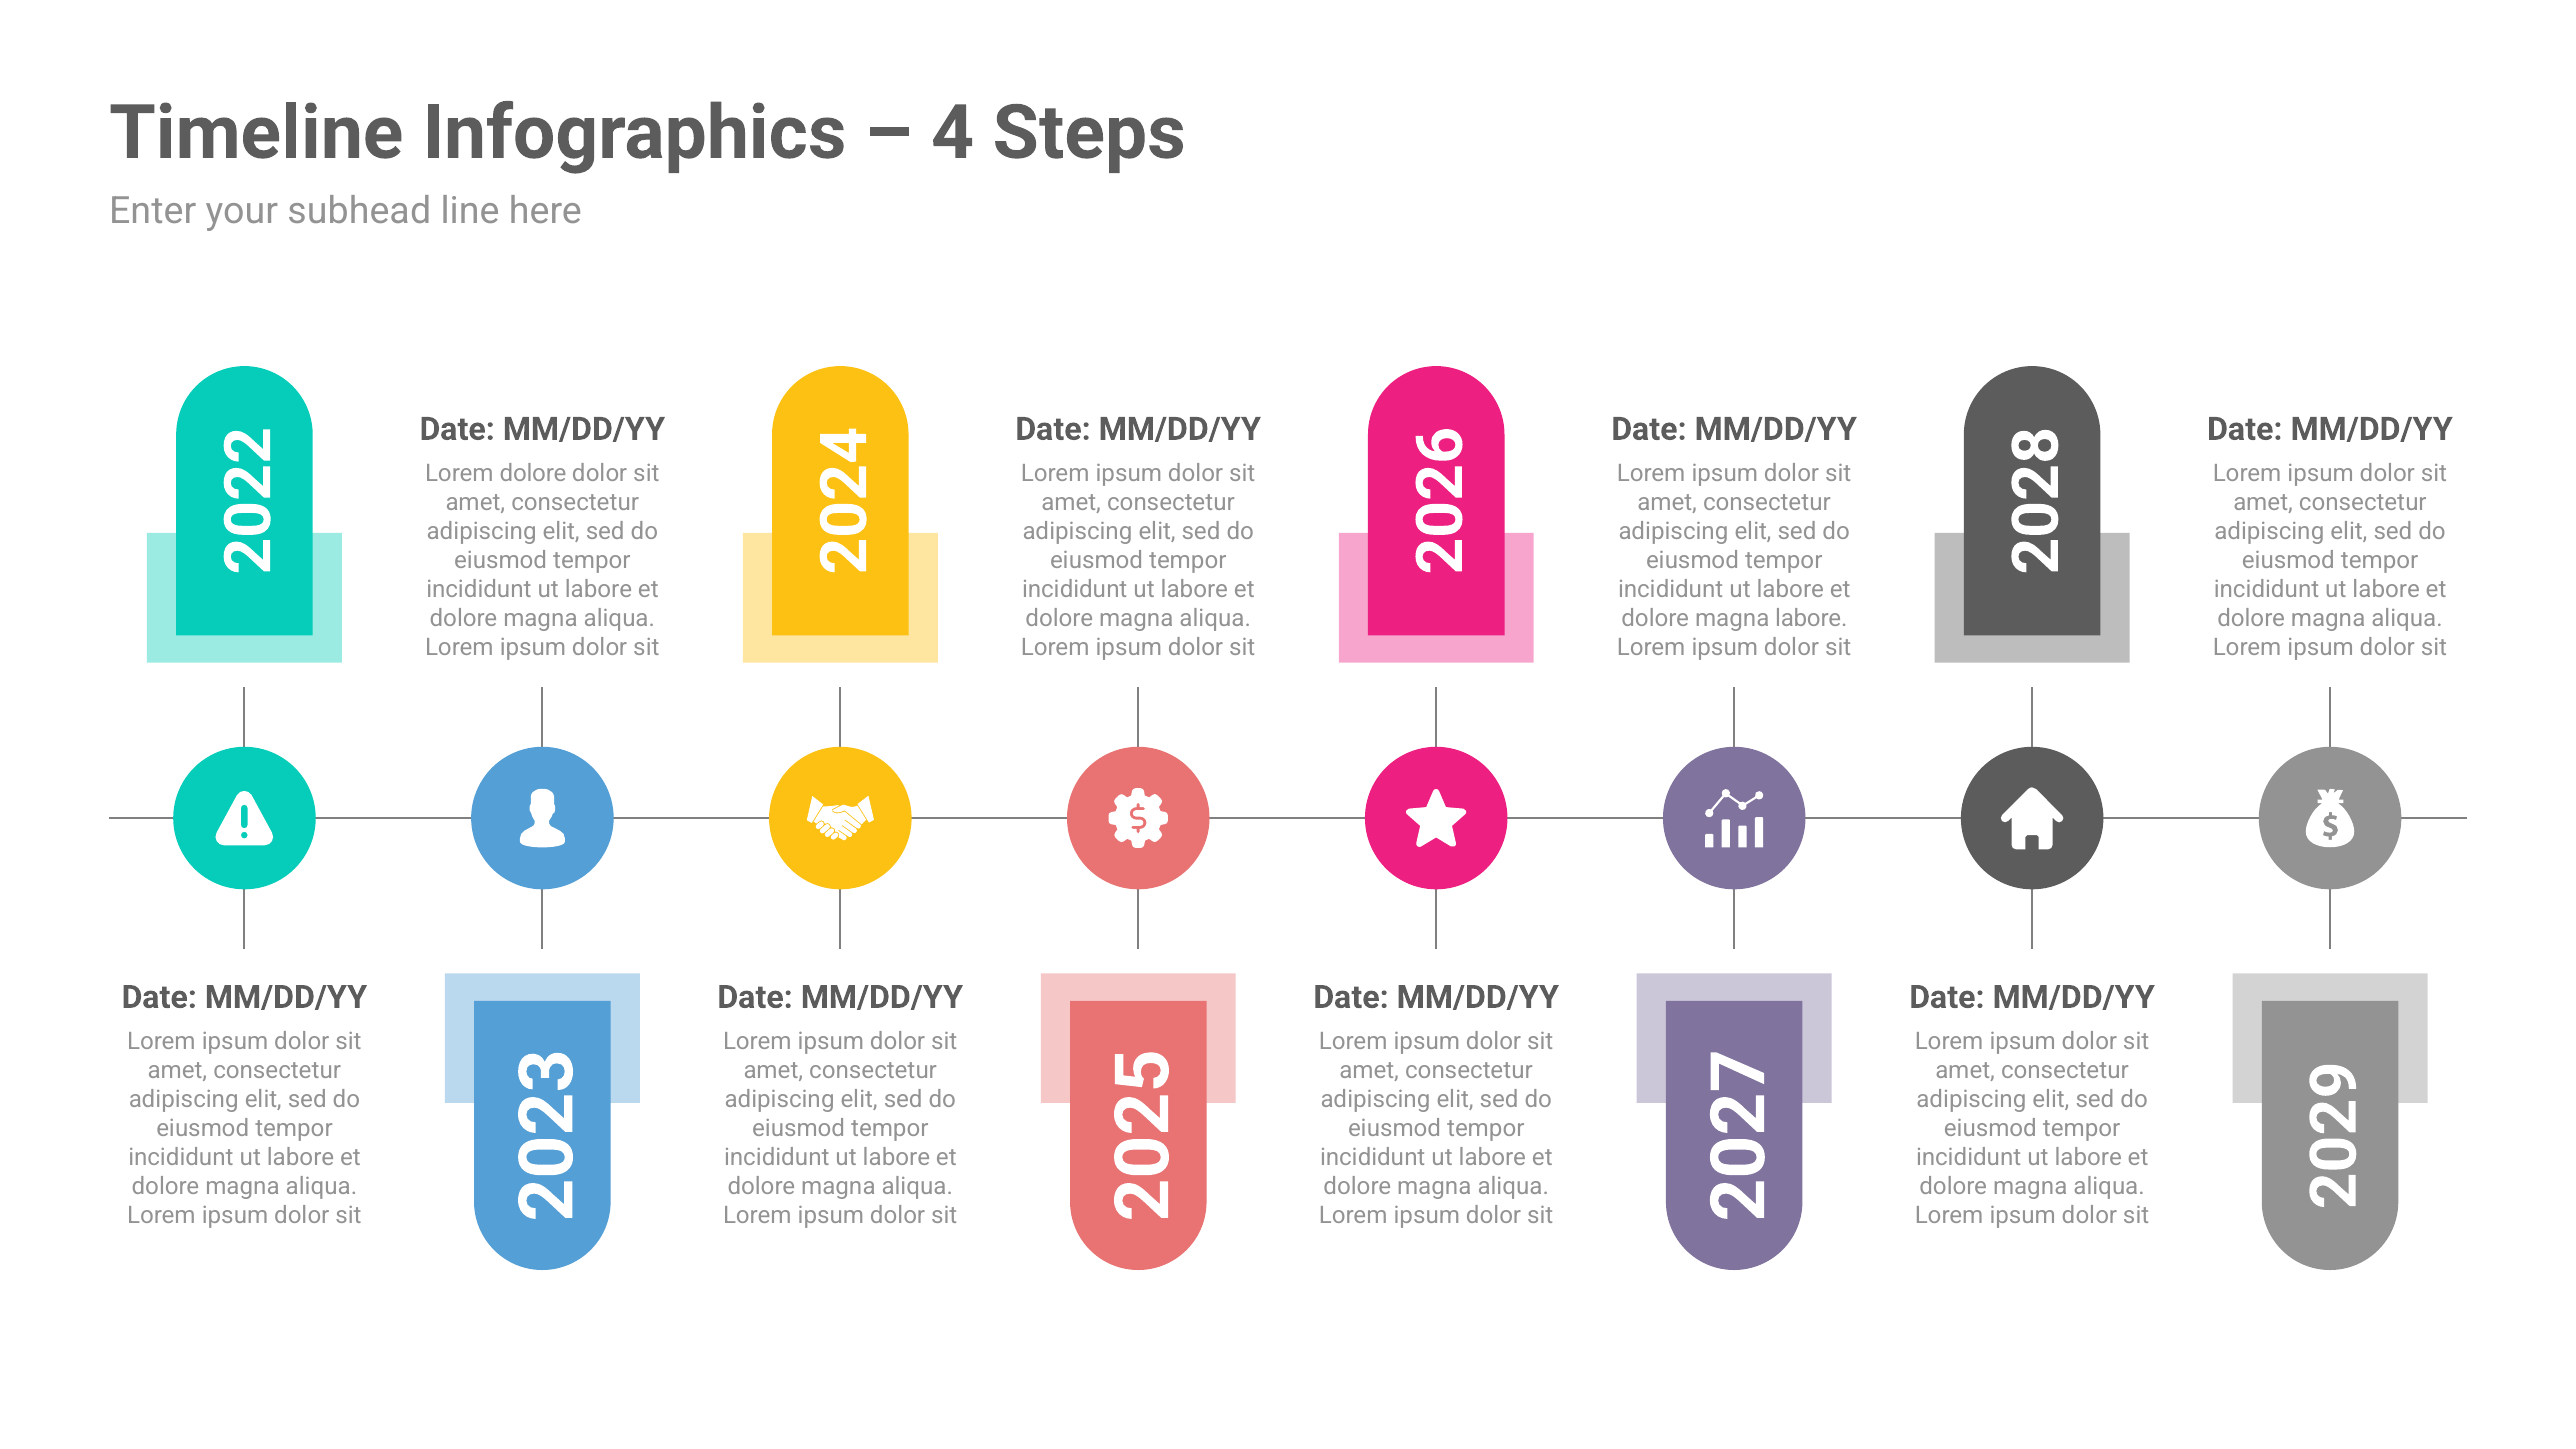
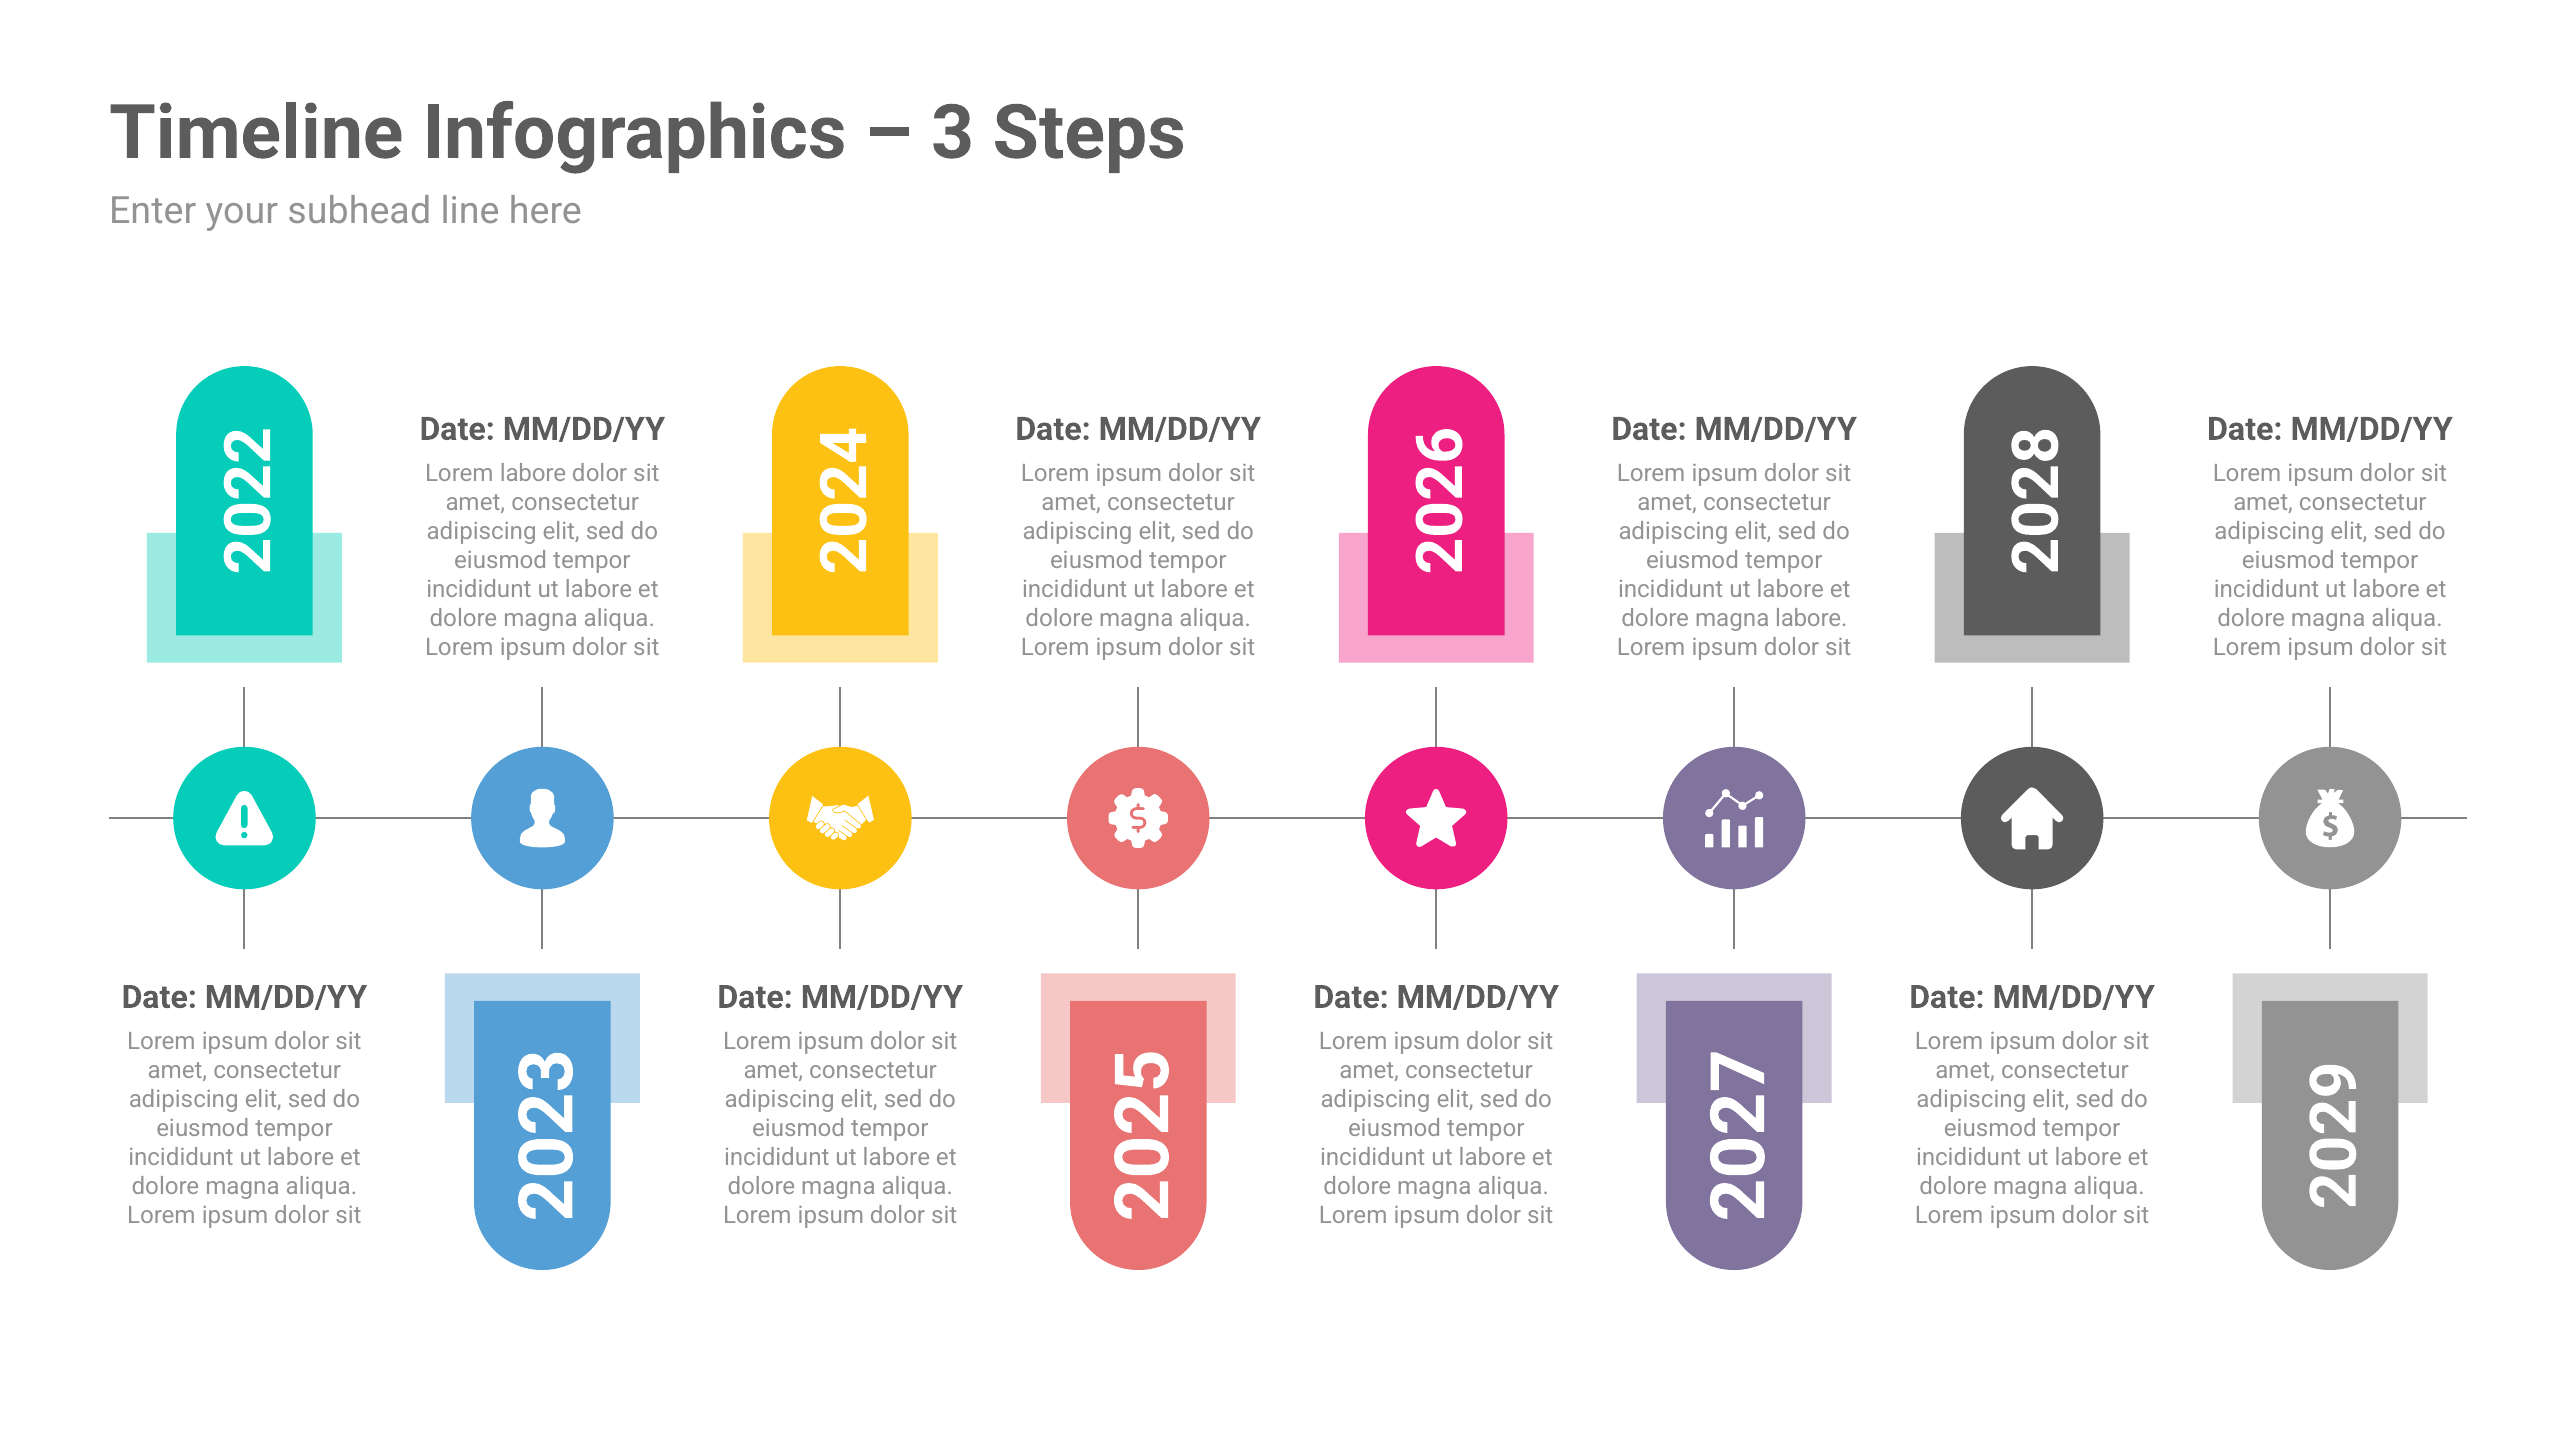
4 at (953, 133): 4 -> 3
Lorem dolore: dolore -> labore
